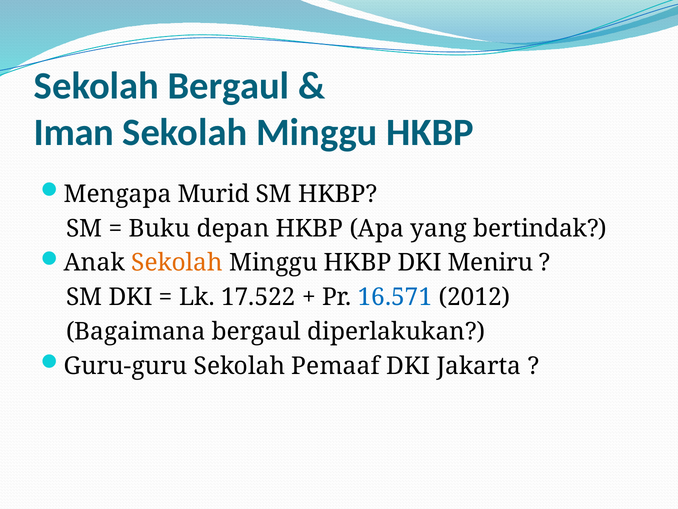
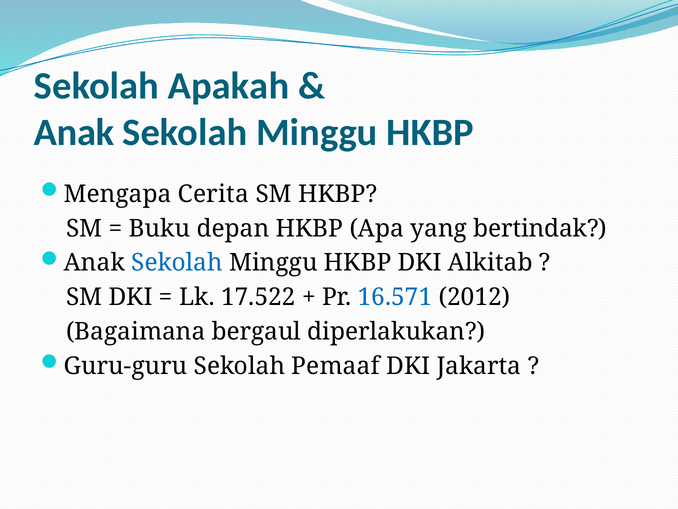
Sekolah Bergaul: Bergaul -> Apakah
Iman at (74, 132): Iman -> Anak
Murid: Murid -> Cerita
Sekolah at (177, 263) colour: orange -> blue
Meniru: Meniru -> Alkitab
